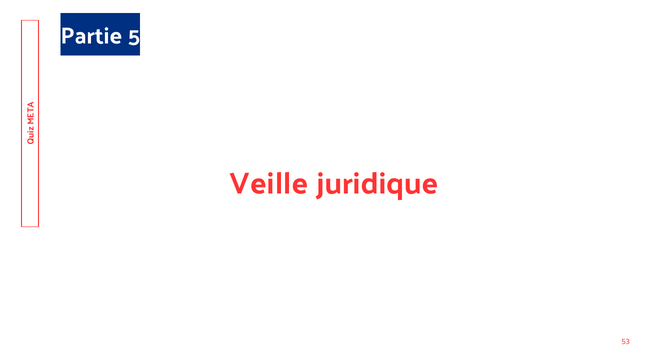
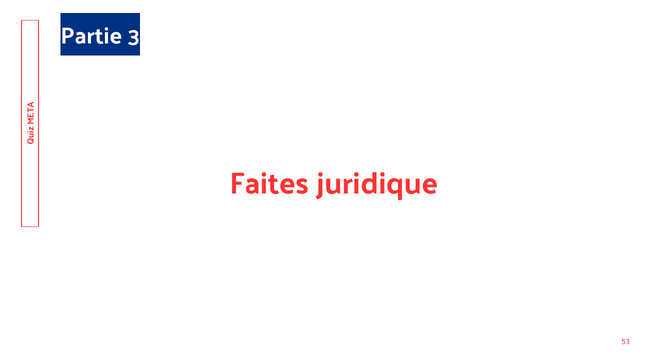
5: 5 -> 3
Veille: Veille -> Faites
